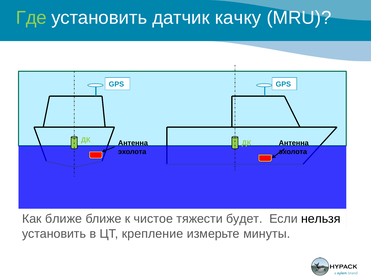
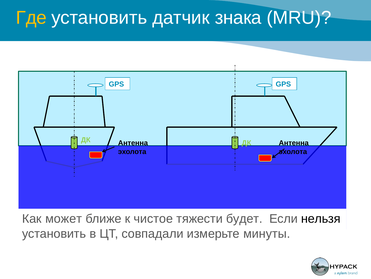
Где colour: light green -> yellow
качку: качку -> знака
Как ближе: ближе -> может
крепление: крепление -> совпадали
